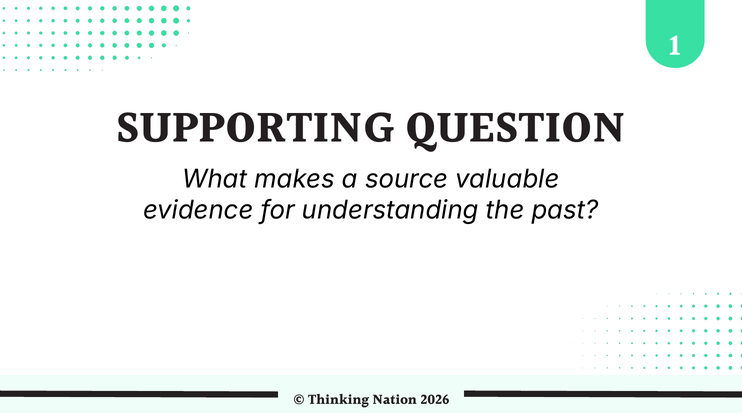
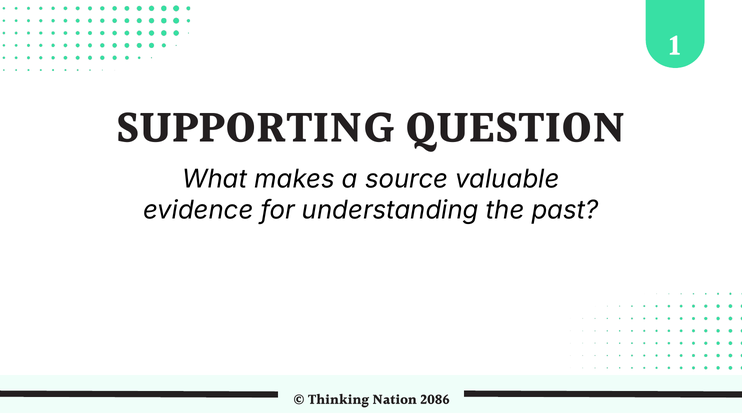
2026: 2026 -> 2086
